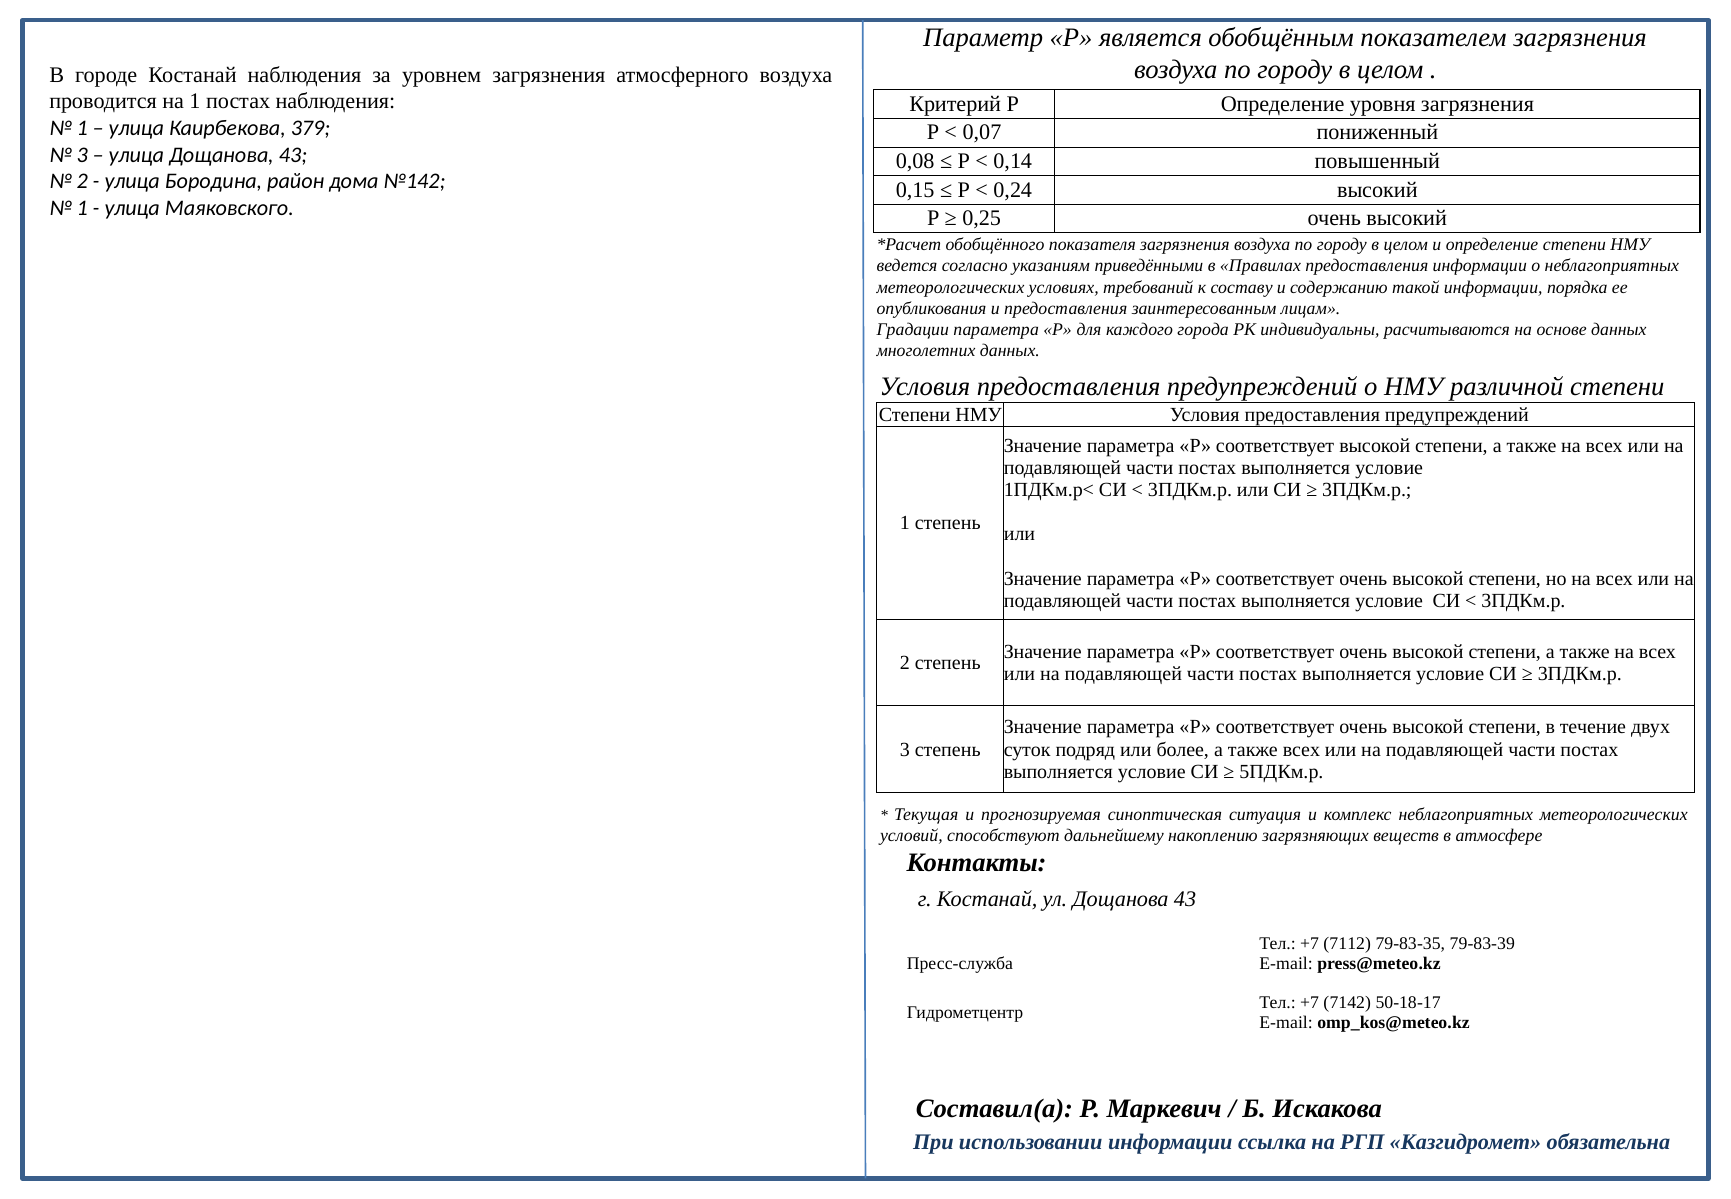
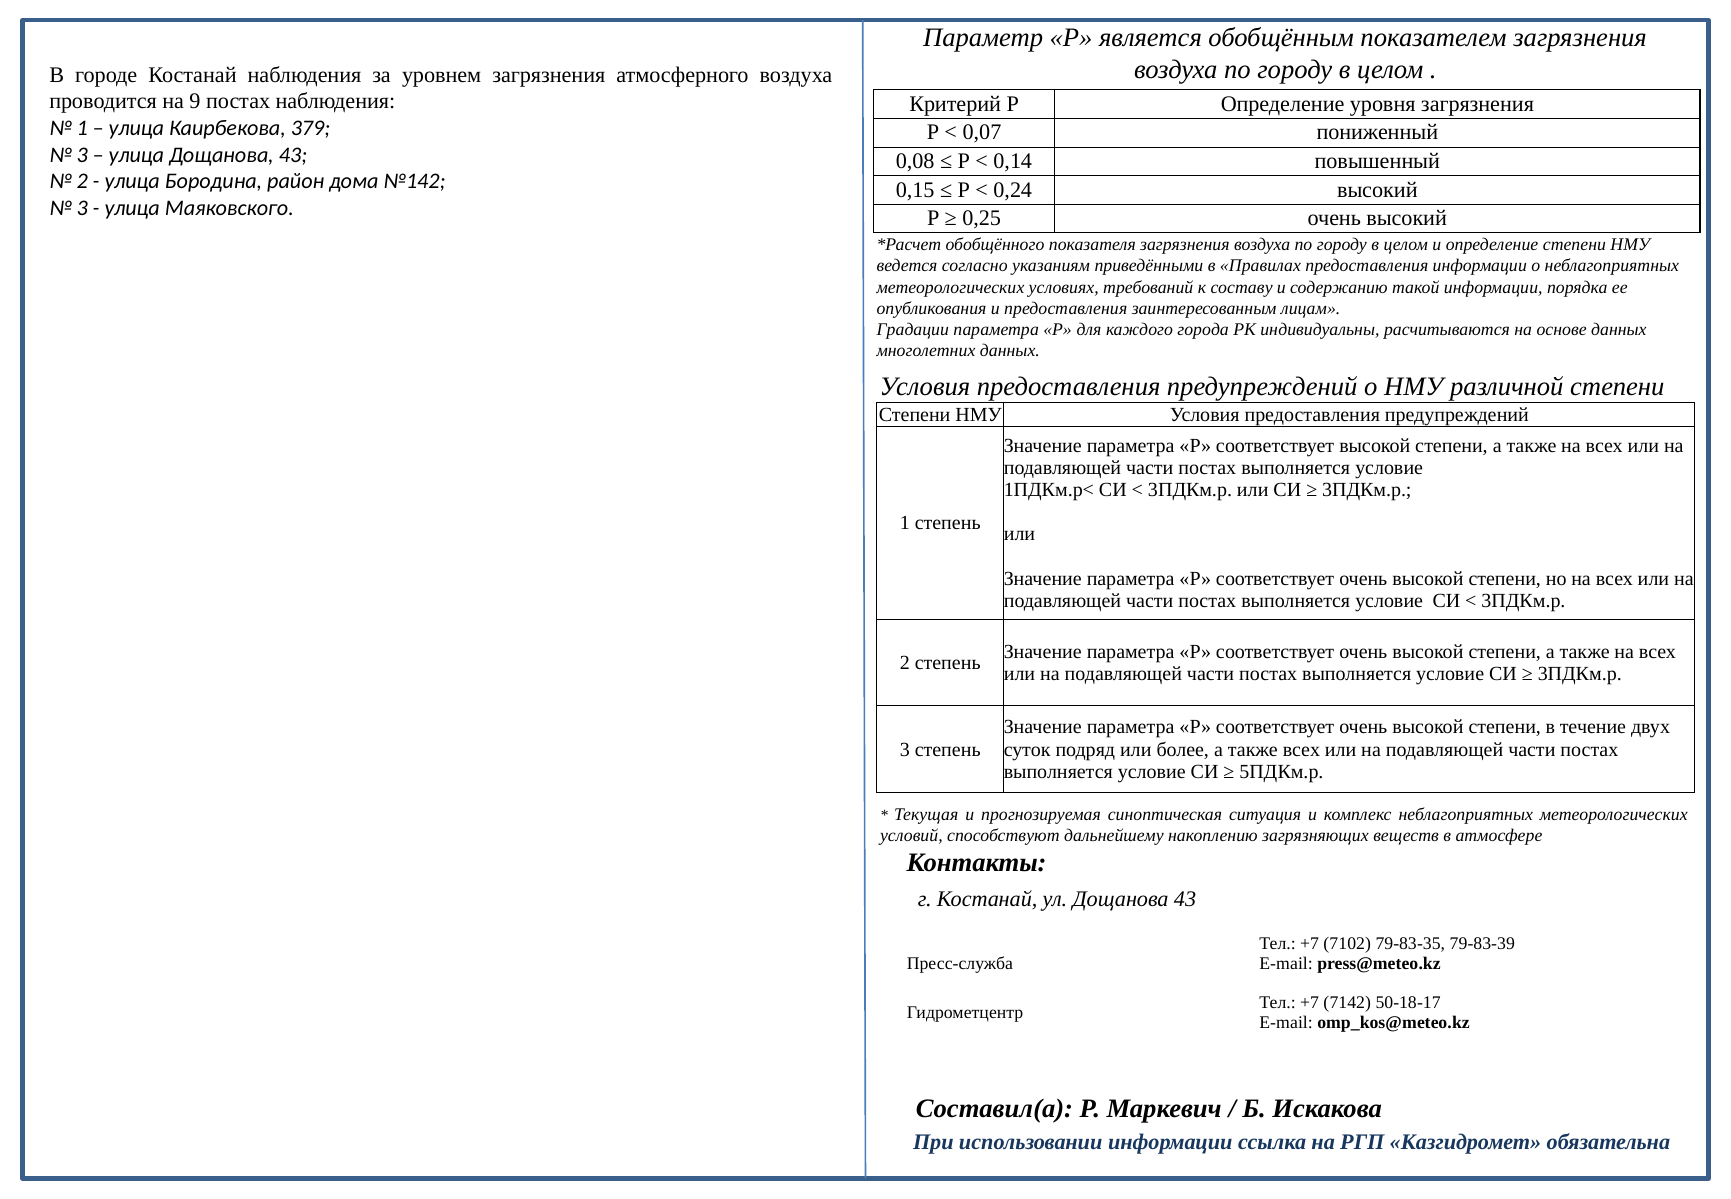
на 1: 1 -> 9
1 at (82, 208): 1 -> 3
7112: 7112 -> 7102
